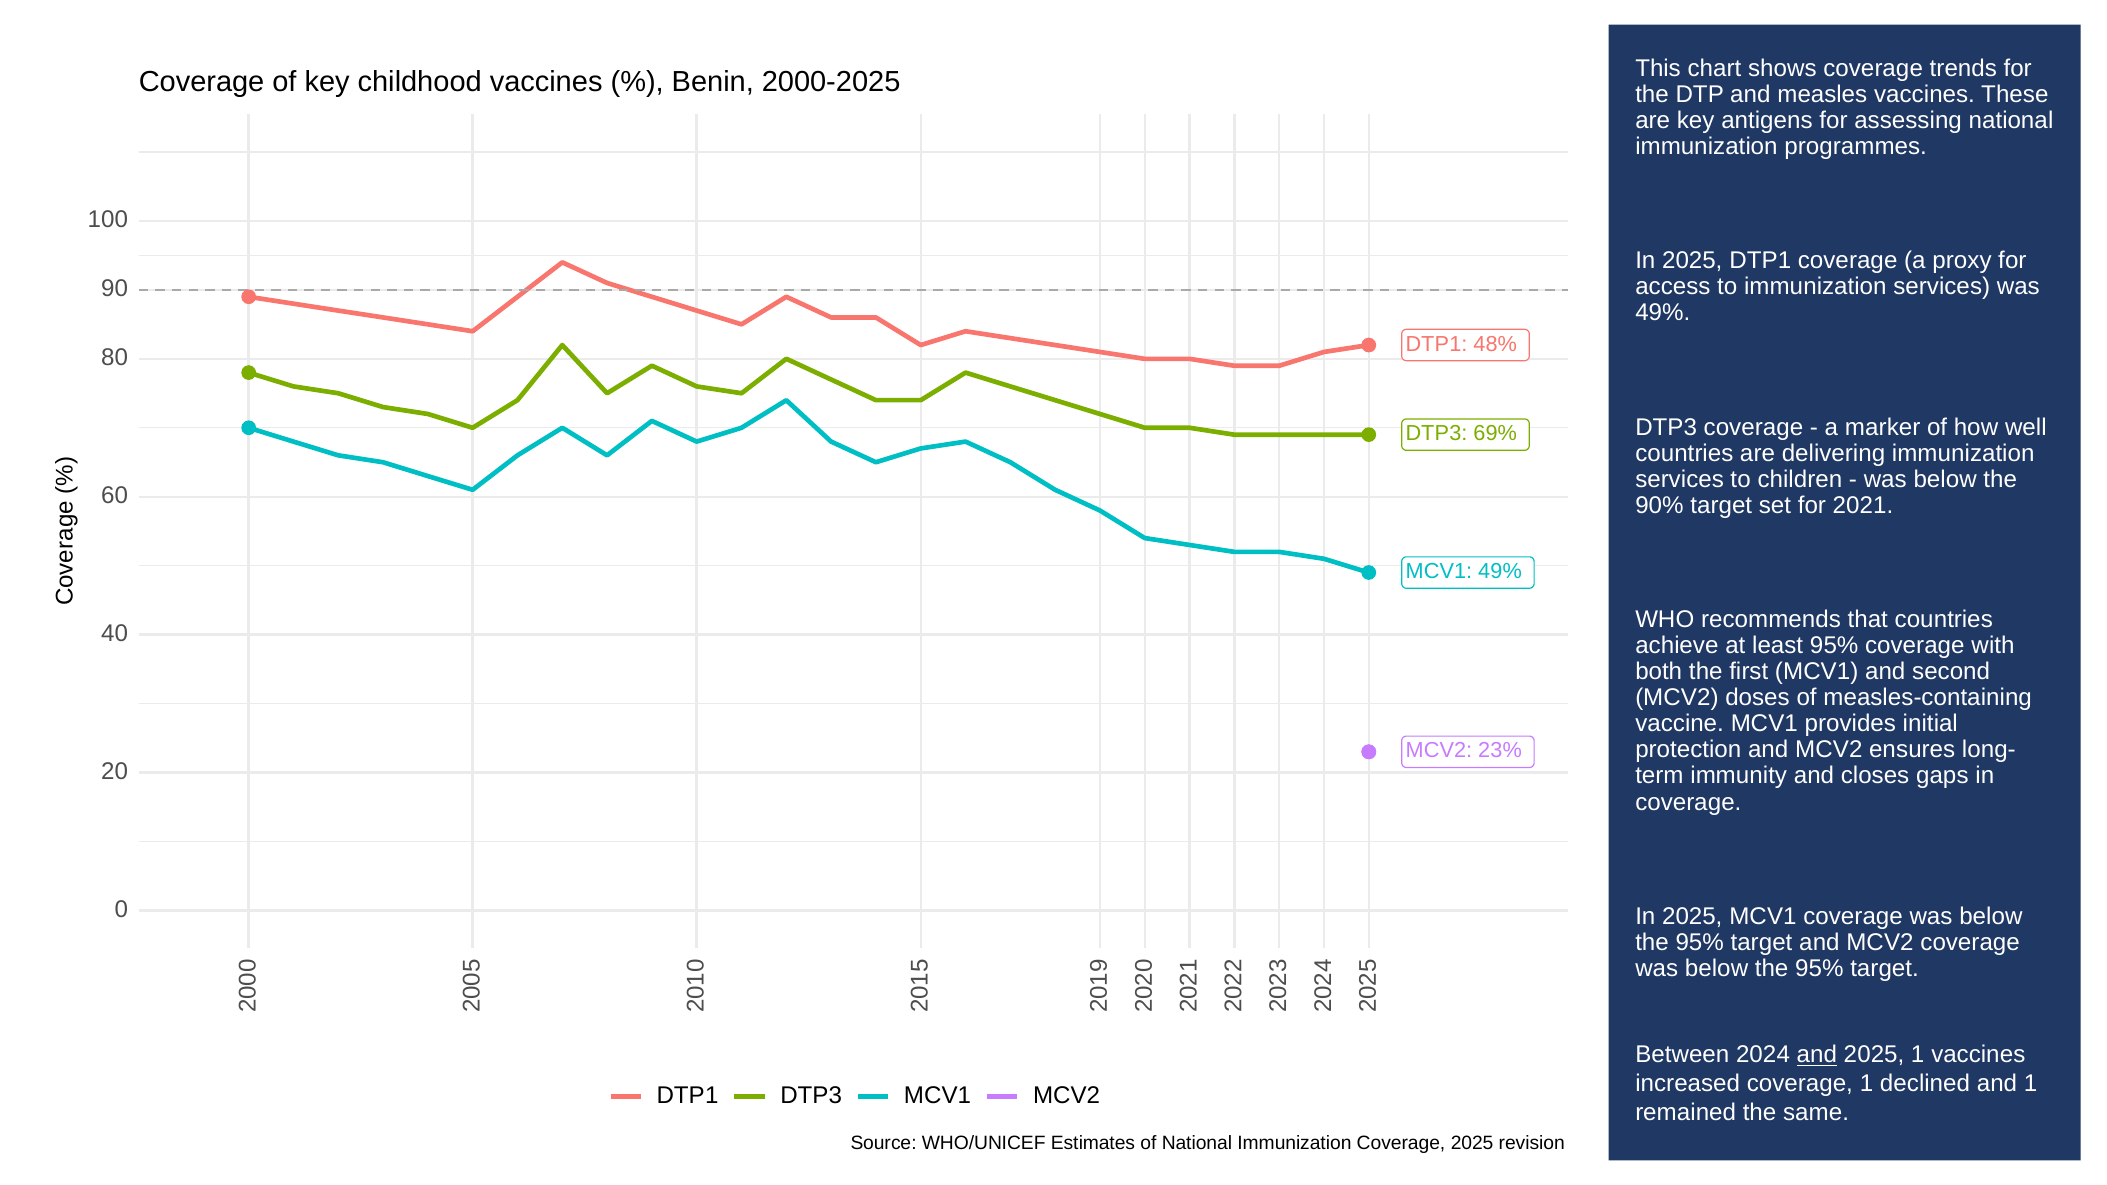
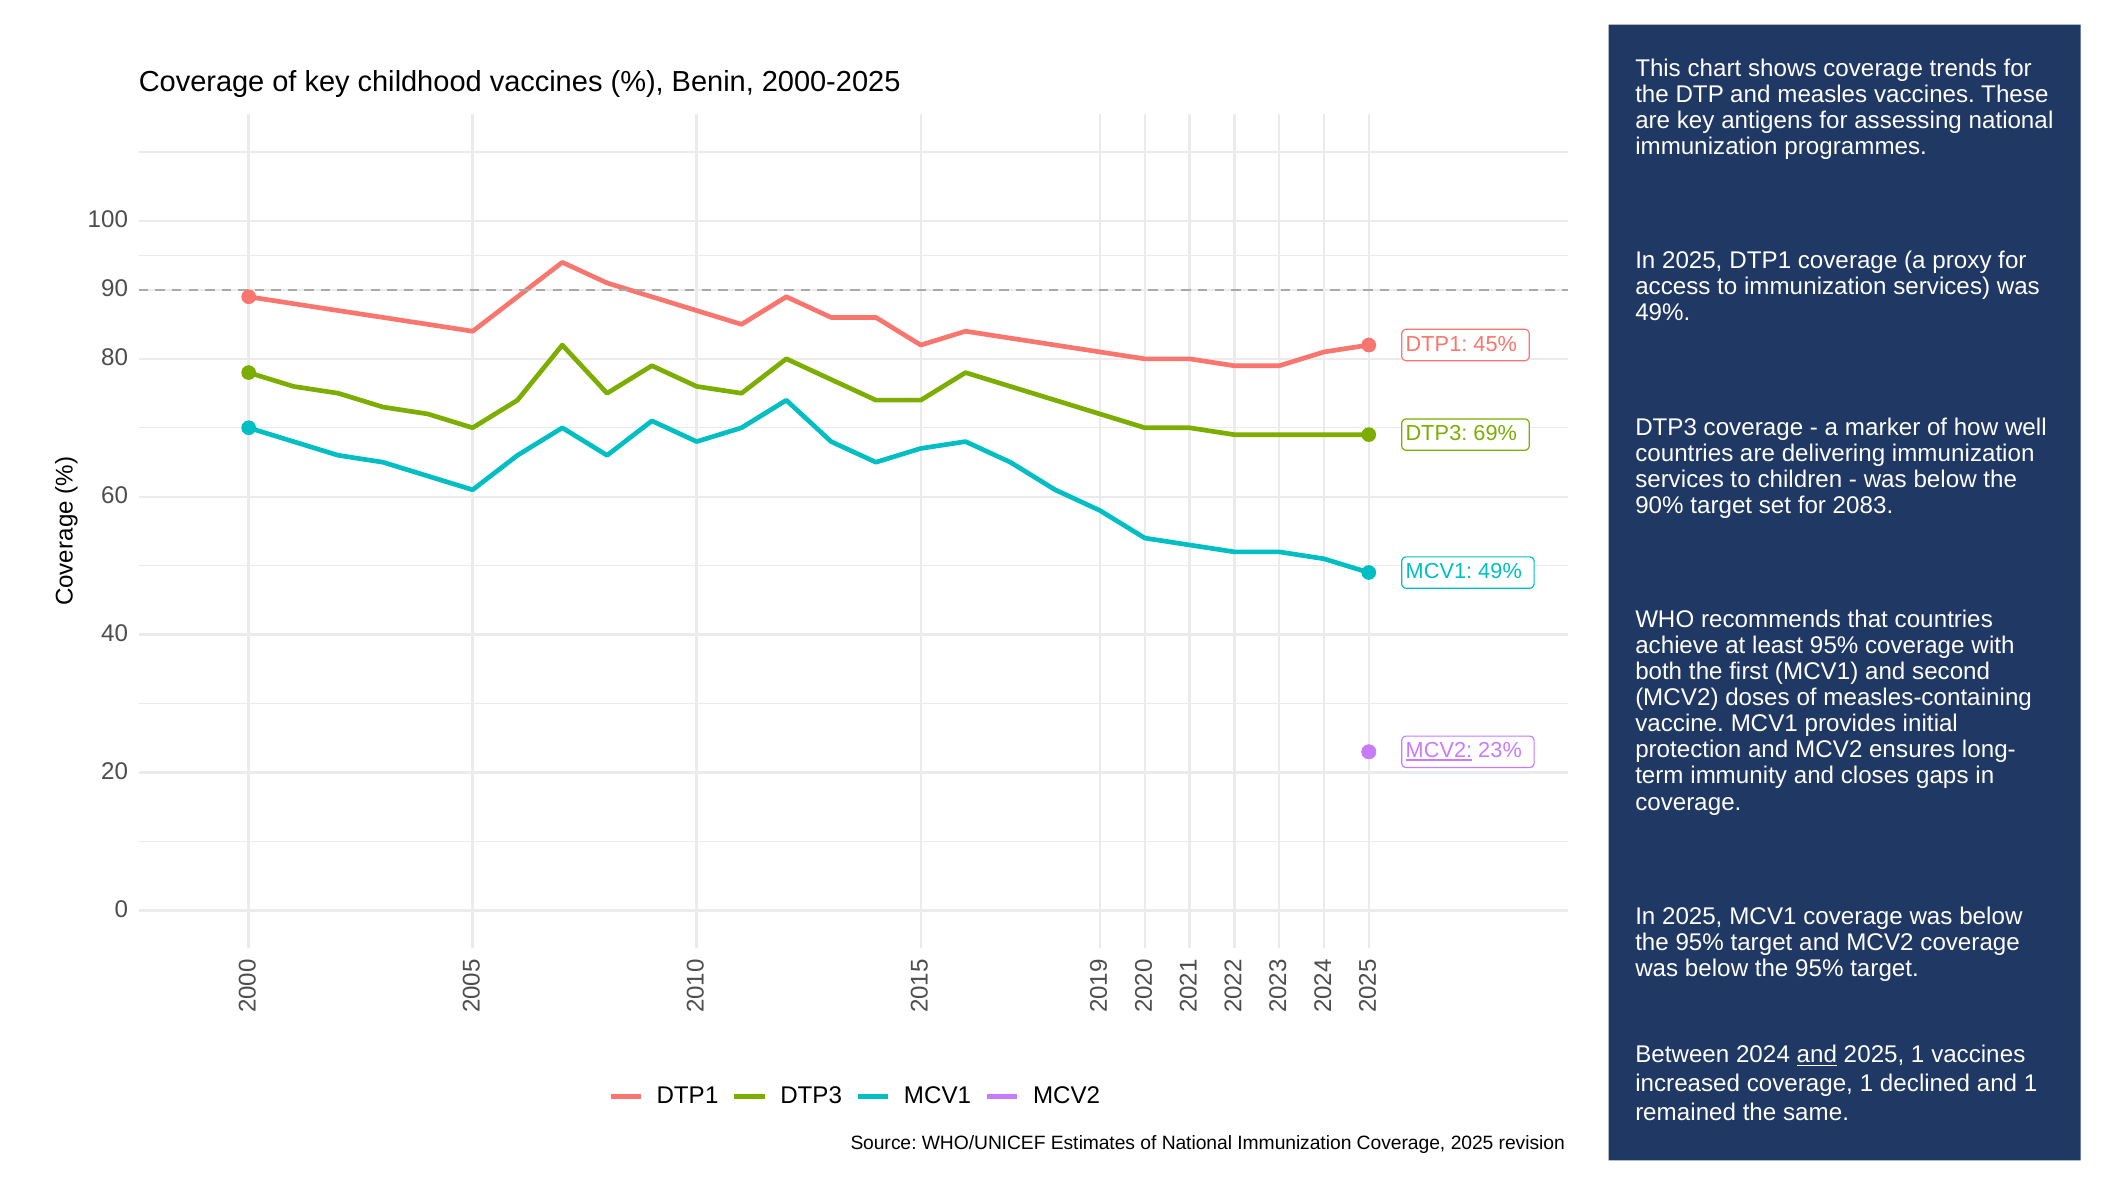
48%: 48% -> 45%
2021: 2021 -> 2083
MCV2 at (1439, 751) underline: none -> present
